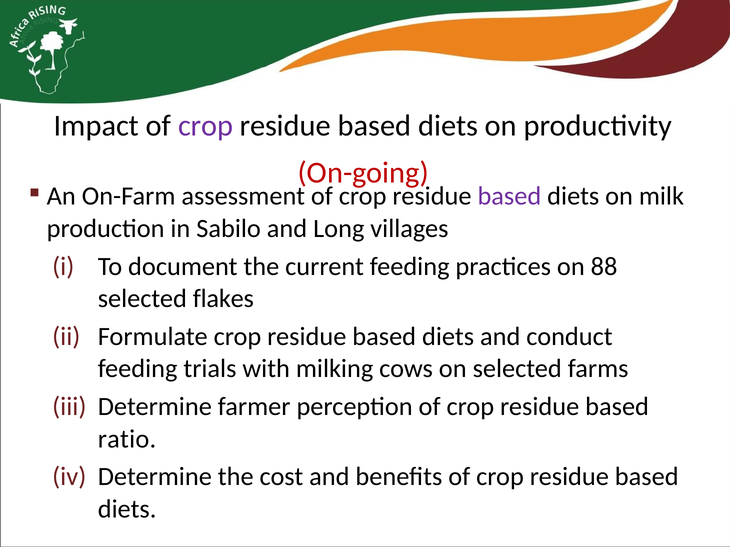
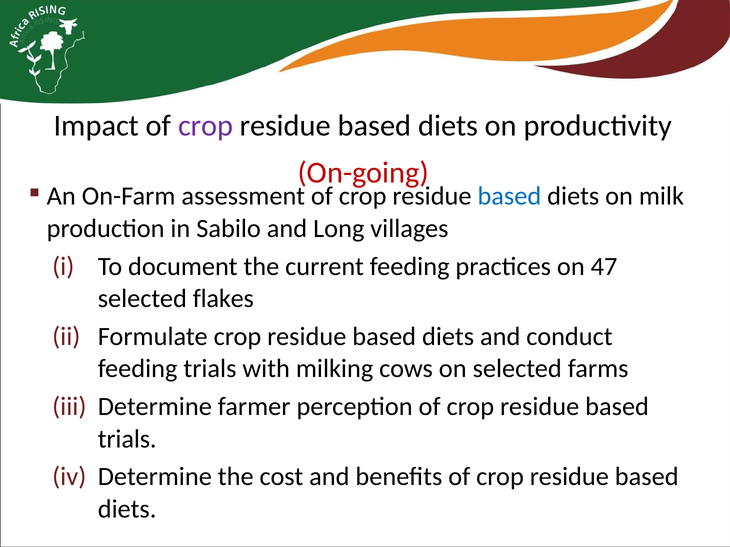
based at (509, 196) colour: purple -> blue
88: 88 -> 47
ratio at (127, 439): ratio -> trials
